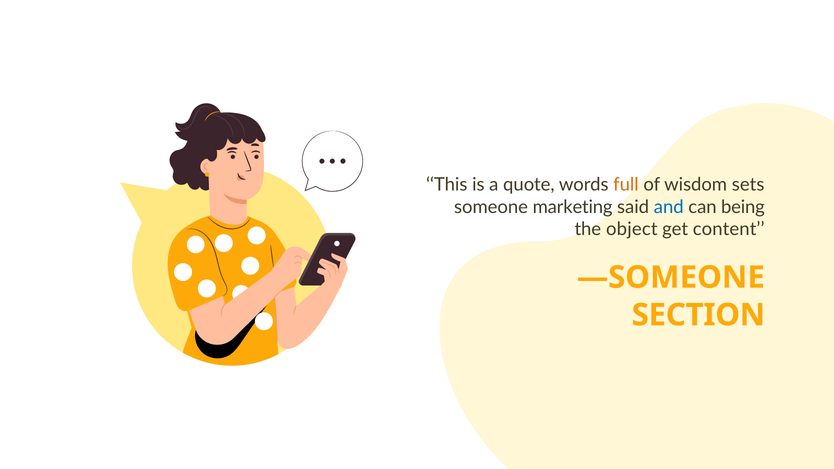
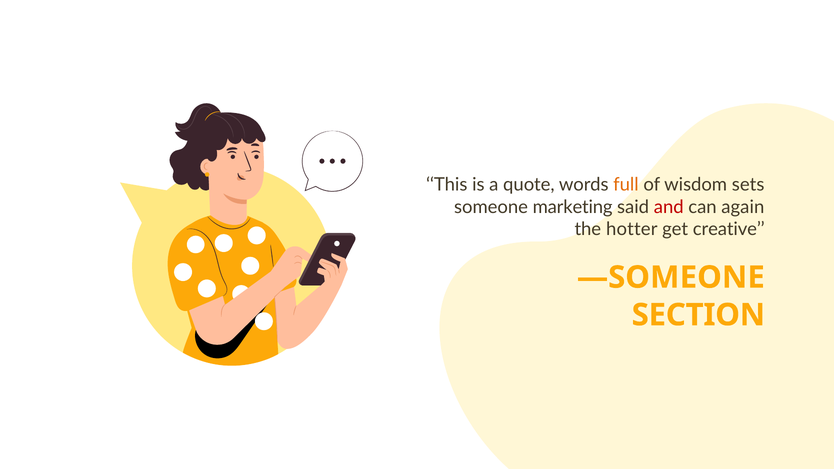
and colour: blue -> red
being: being -> again
object: object -> hotter
content: content -> creative
